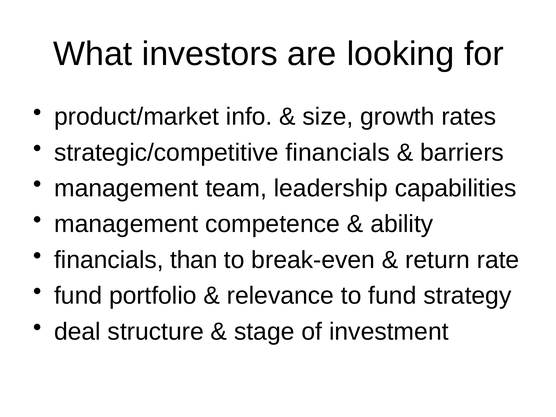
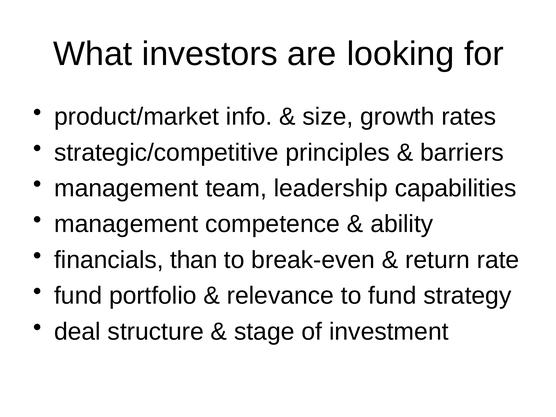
strategic/competitive financials: financials -> principles
